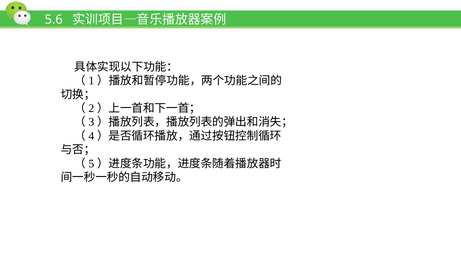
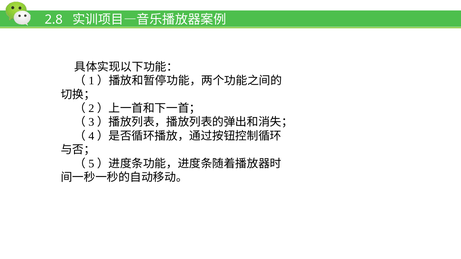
5.6: 5.6 -> 2.8
